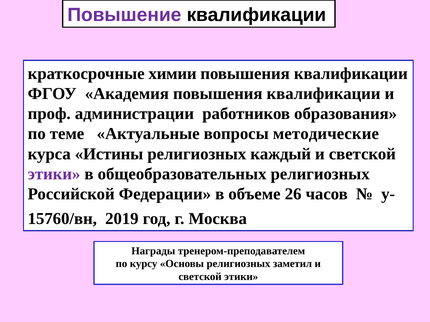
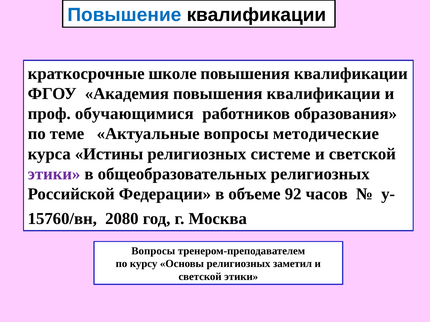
Повышение colour: purple -> blue
химии: химии -> школе
администрации: администрации -> обучающимися
каждый: каждый -> системе
26: 26 -> 92
2019: 2019 -> 2080
Награды at (153, 251): Награды -> Вопросы
